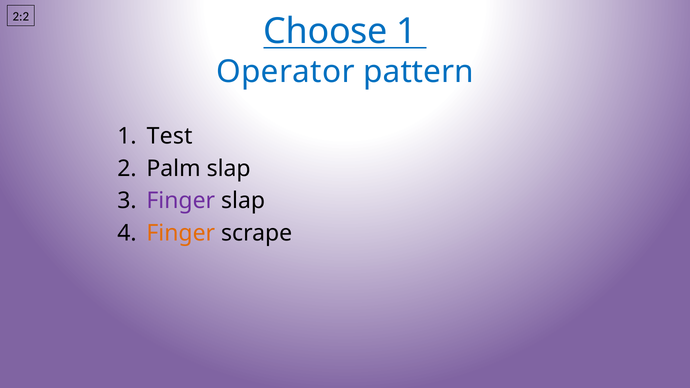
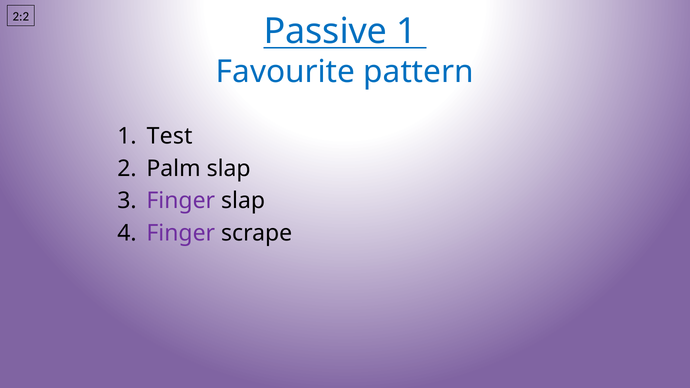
Choose: Choose -> Passive
Operator: Operator -> Favourite
Finger at (181, 233) colour: orange -> purple
